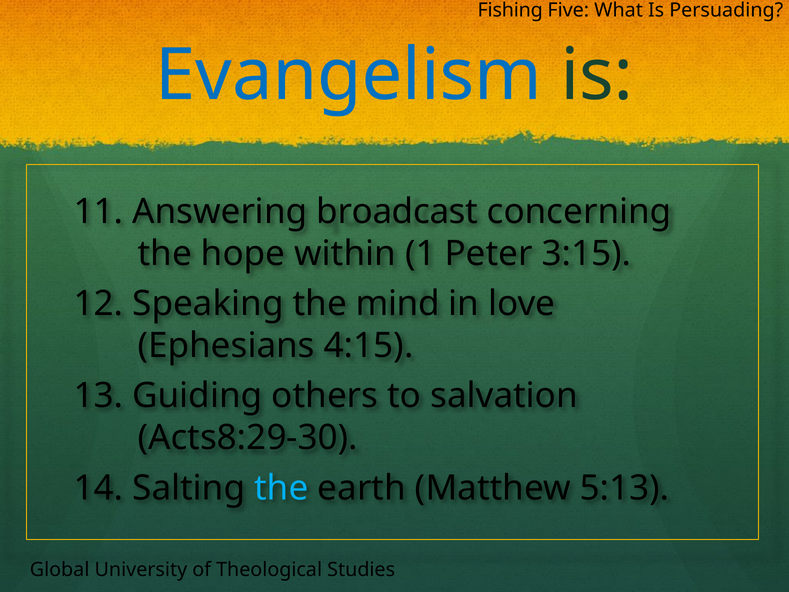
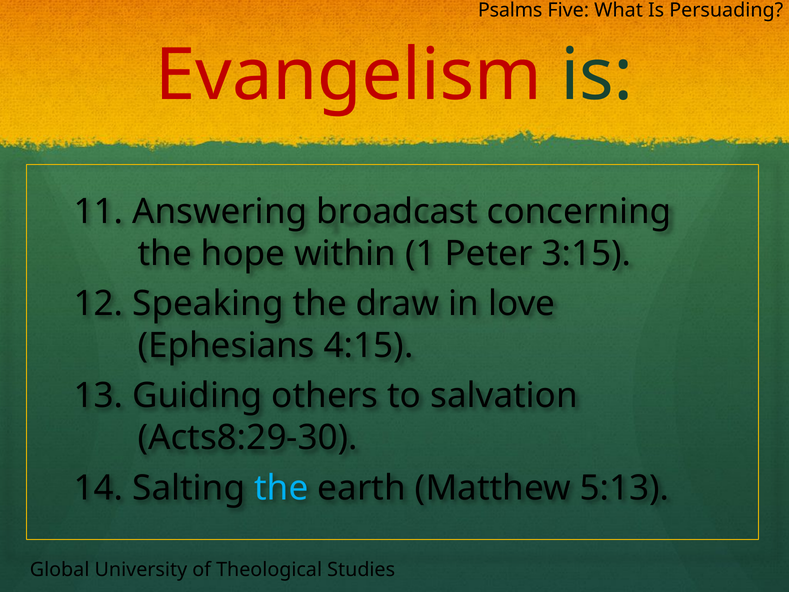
Fishing: Fishing -> Psalms
Evangelism colour: blue -> red
mind: mind -> draw
